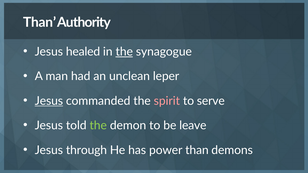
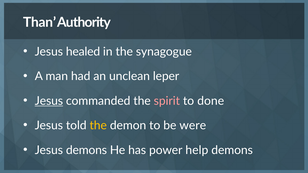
the at (124, 52) underline: present -> none
serve: serve -> done
the at (98, 126) colour: light green -> yellow
leave: leave -> were
Jesus through: through -> demons
power than: than -> help
